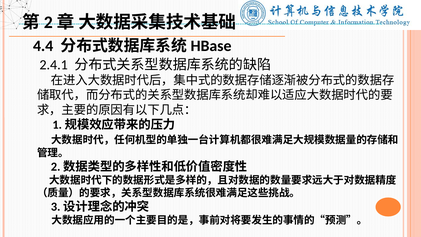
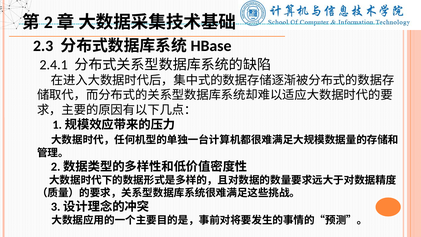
4.4: 4.4 -> 2.3
